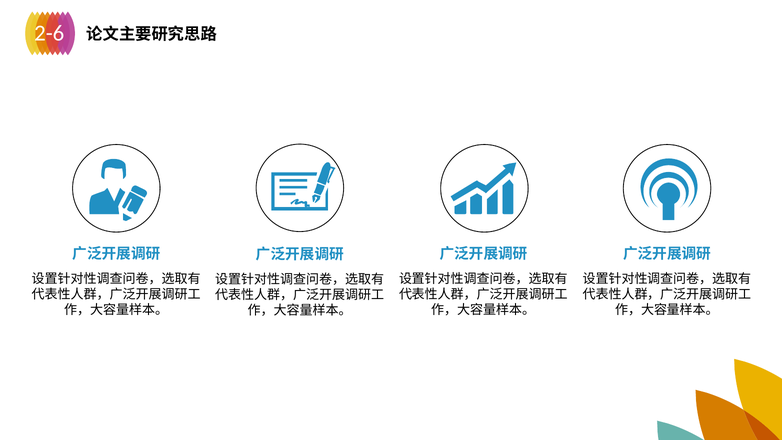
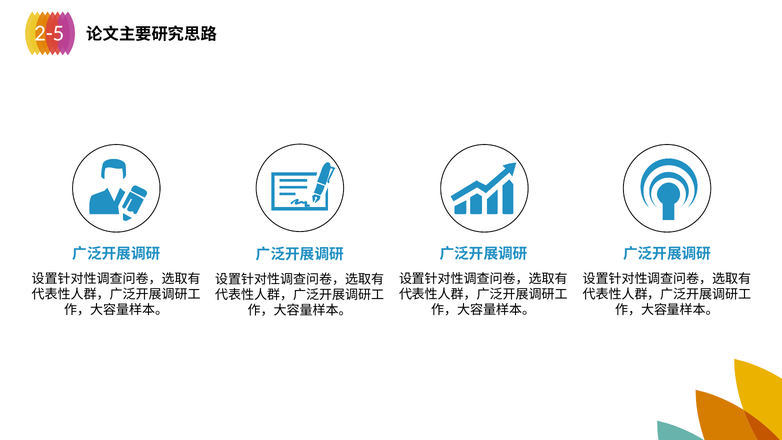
2-6: 2-6 -> 2-5
